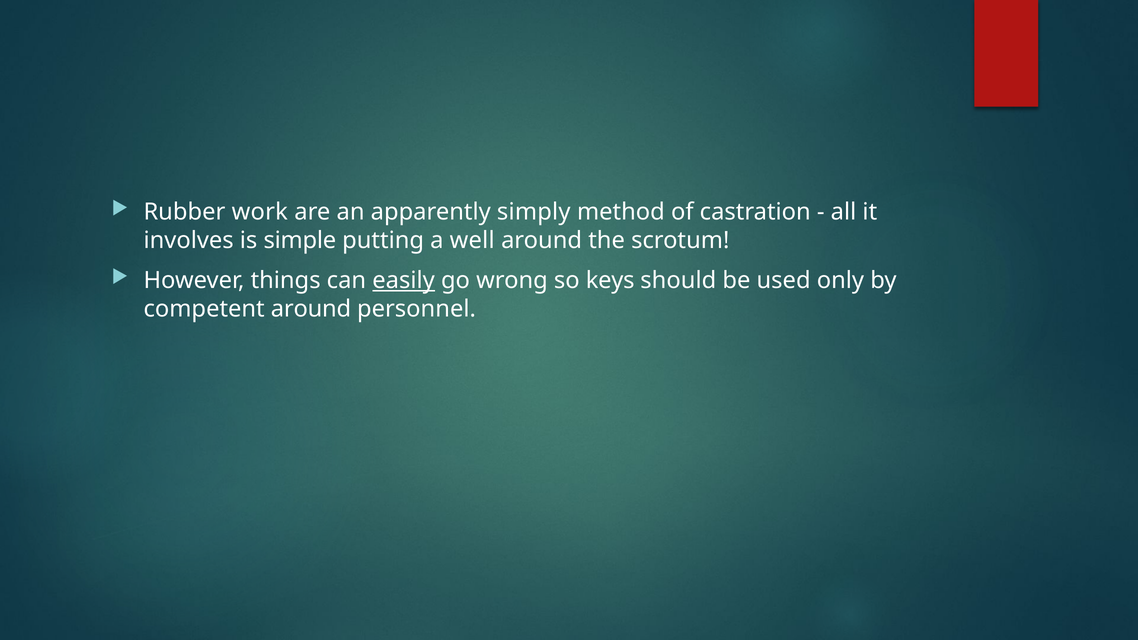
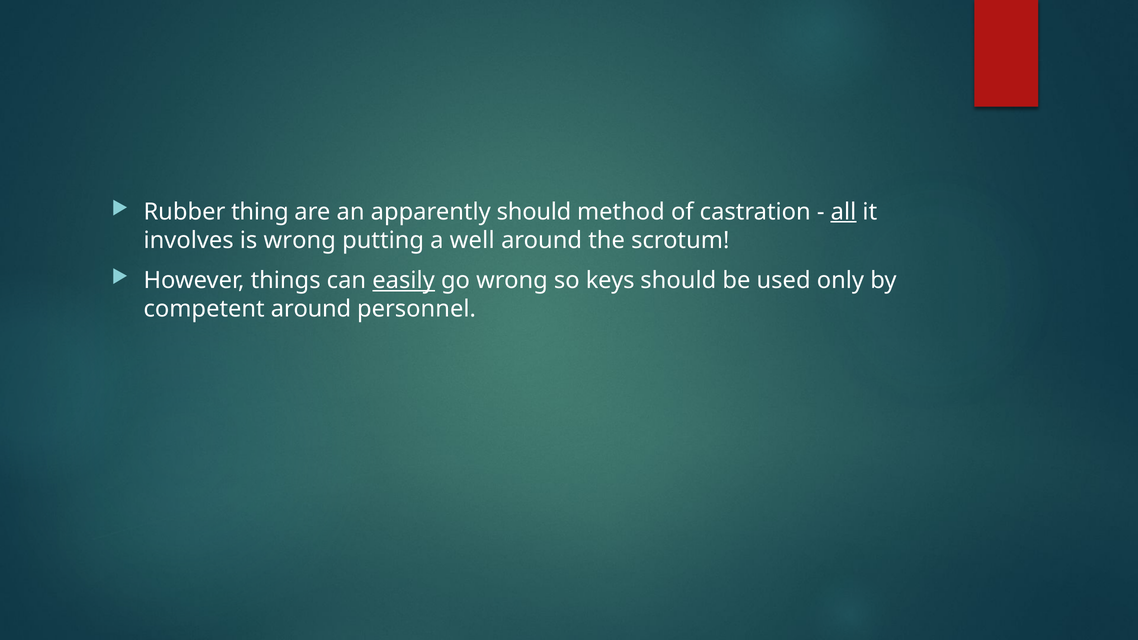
work: work -> thing
apparently simply: simply -> should
all underline: none -> present
is simple: simple -> wrong
